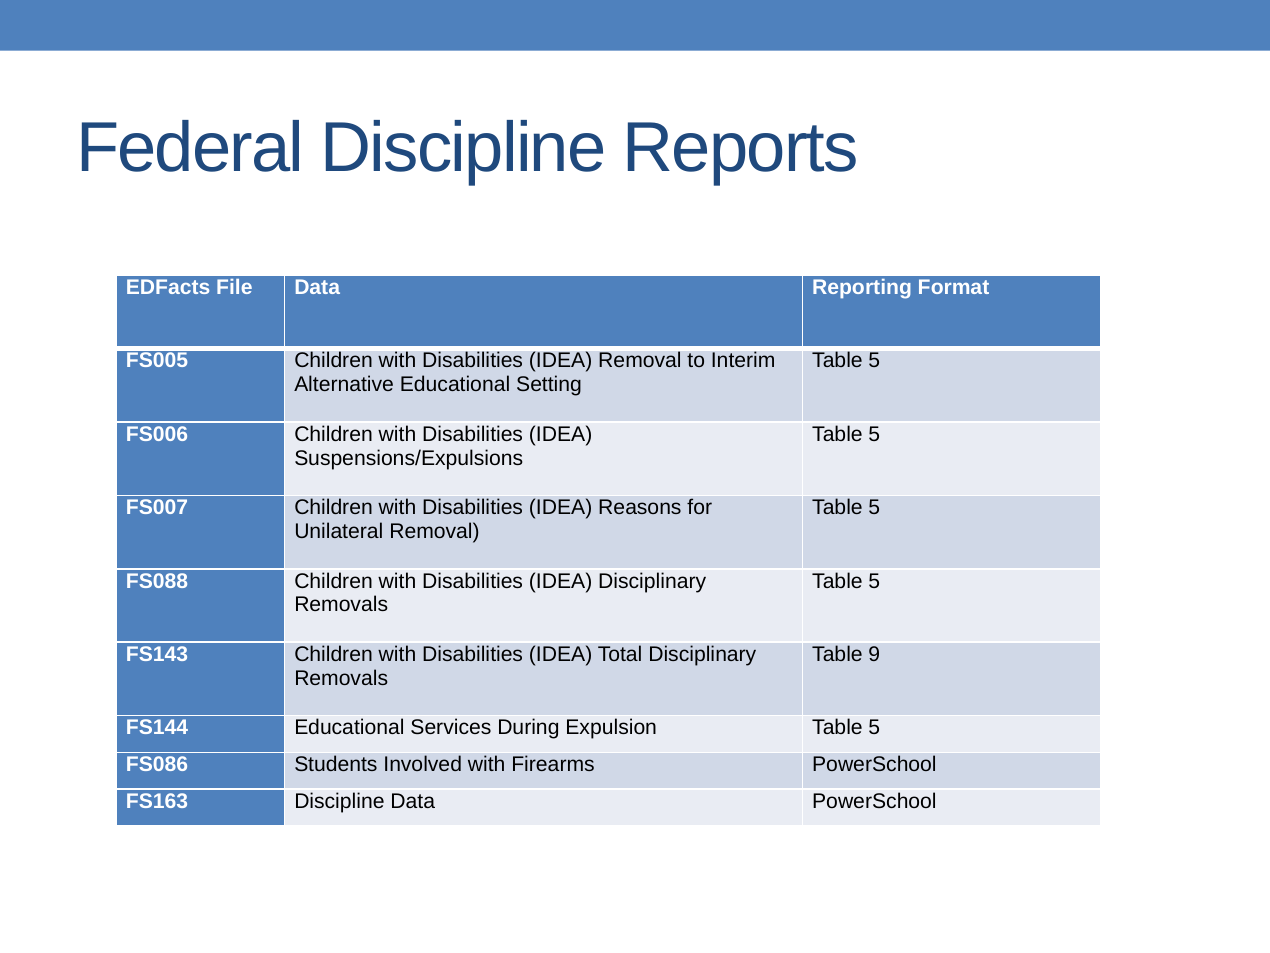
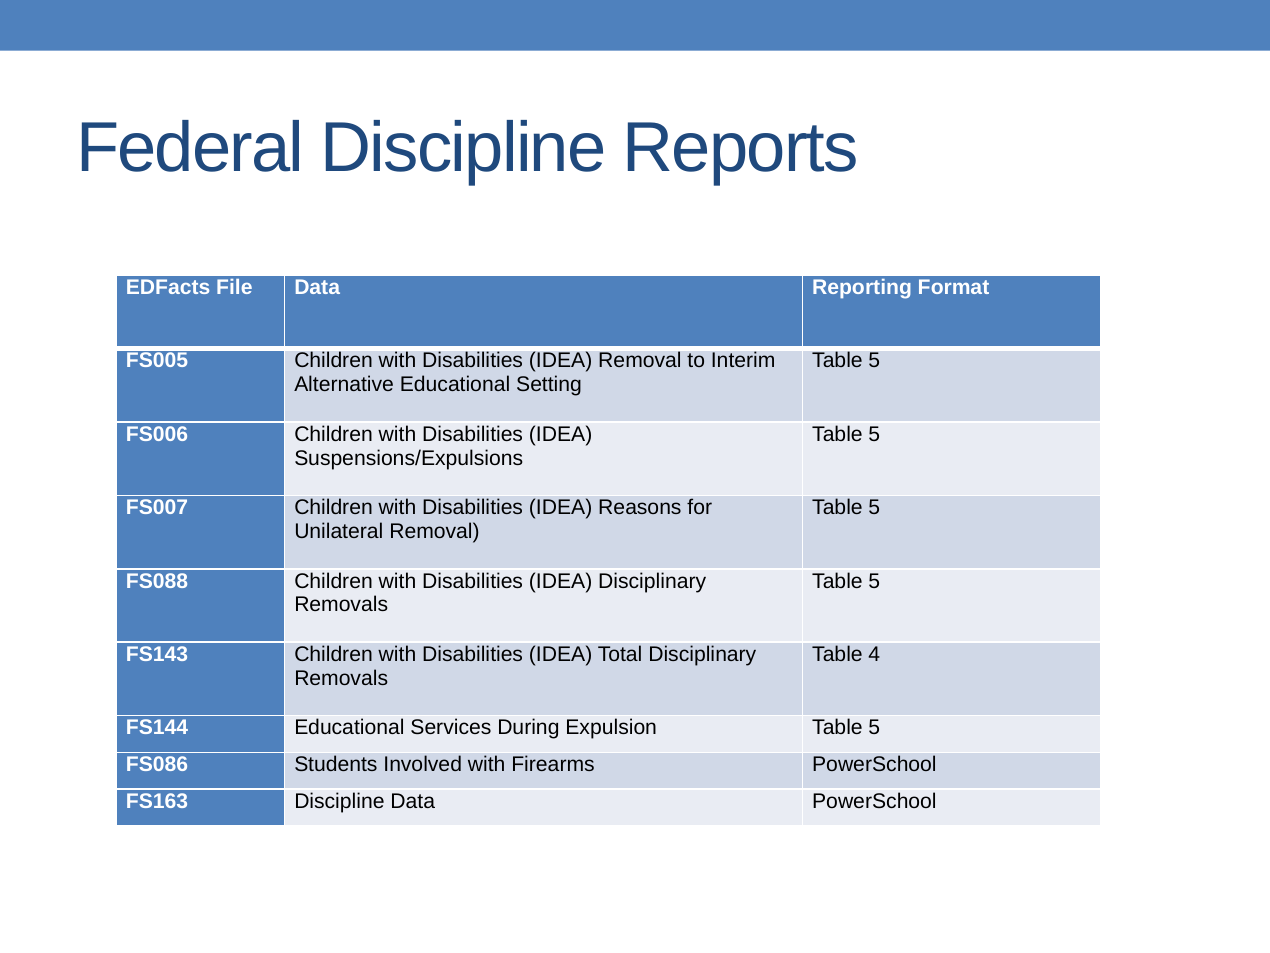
9: 9 -> 4
